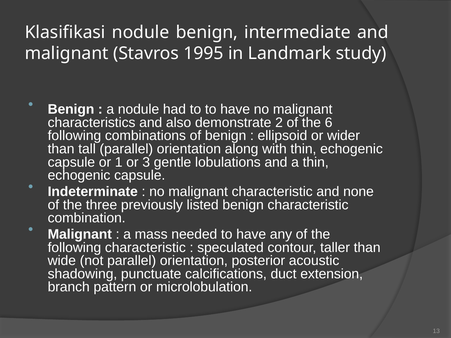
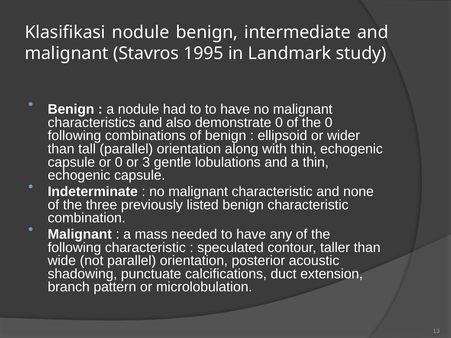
demonstrate 2: 2 -> 0
the 6: 6 -> 0
or 1: 1 -> 0
